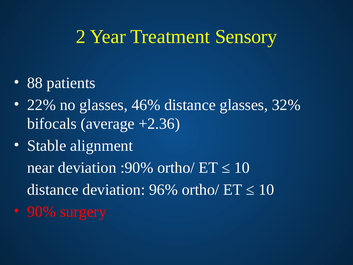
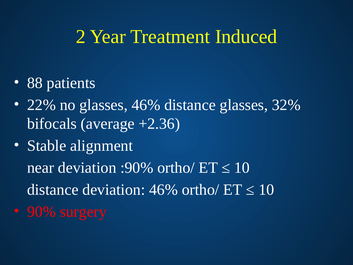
Sensory: Sensory -> Induced
deviation 96%: 96% -> 46%
